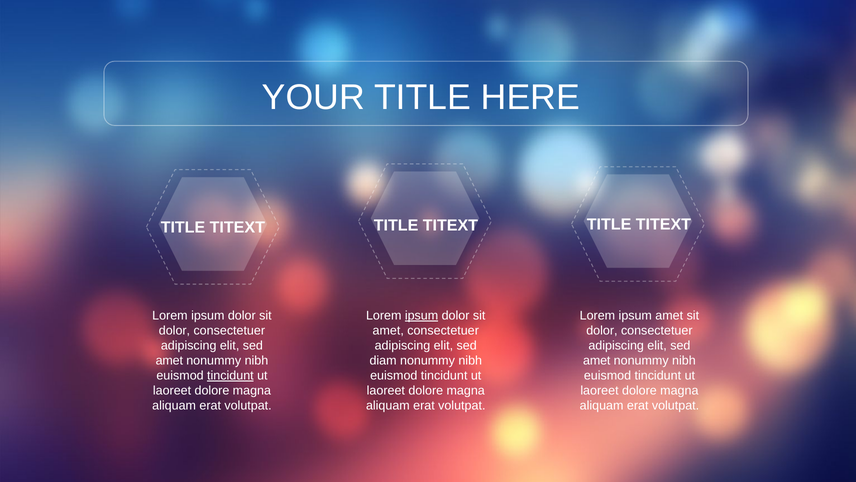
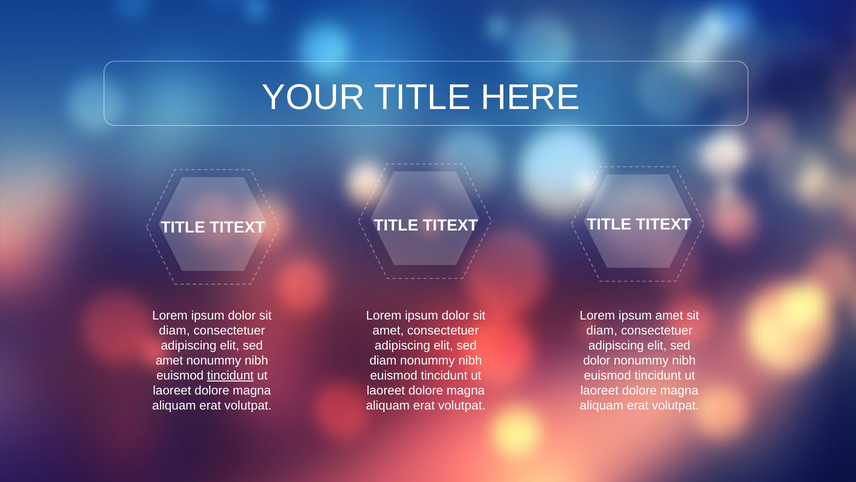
ipsum at (422, 315) underline: present -> none
dolor at (174, 330): dolor -> diam
dolor at (602, 330): dolor -> diam
amet at (597, 360): amet -> dolor
